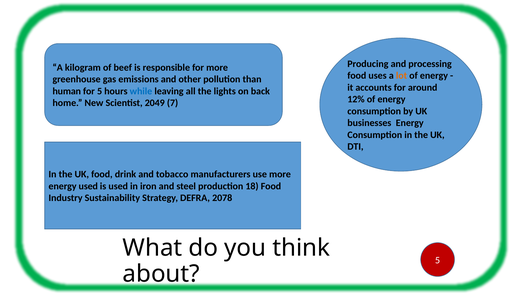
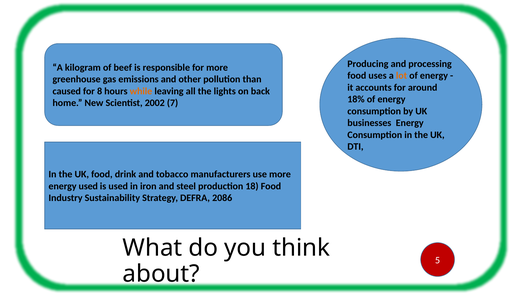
human: human -> caused
for 5: 5 -> 8
while colour: blue -> orange
12%: 12% -> 18%
2049: 2049 -> 2002
2078: 2078 -> 2086
